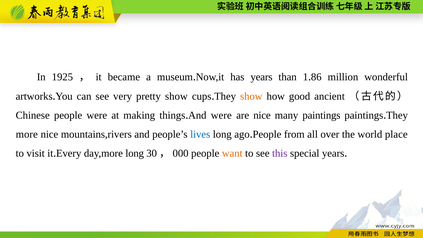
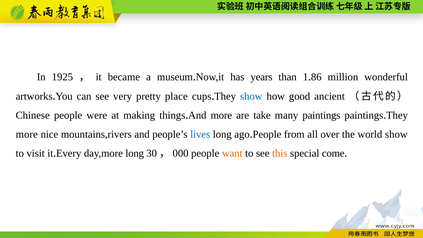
pretty show: show -> place
show at (251, 96) colour: orange -> blue
And were: were -> more
are nice: nice -> take
world place: place -> show
this colour: purple -> orange
special years: years -> come
